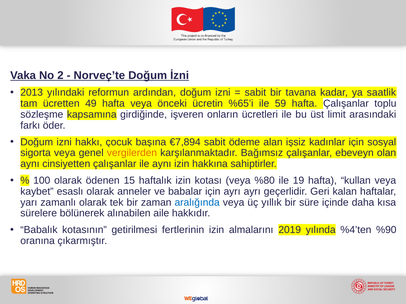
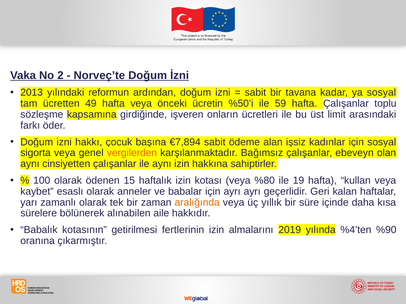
ya saatlik: saatlik -> sosyal
%65’i: %65’i -> %50’i
aralığında colour: blue -> orange
